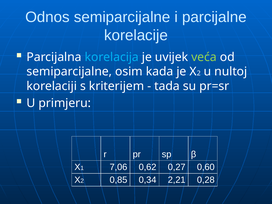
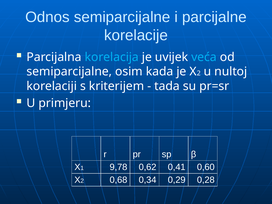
veća colour: light green -> light blue
7,06: 7,06 -> 9,78
0,27: 0,27 -> 0,41
0,85: 0,85 -> 0,68
2,21: 2,21 -> 0,29
